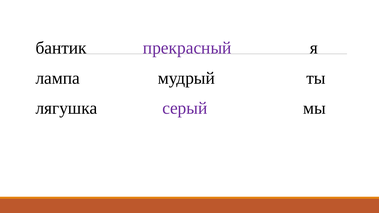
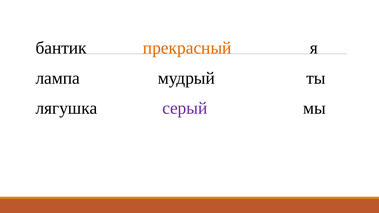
прекрасный colour: purple -> orange
